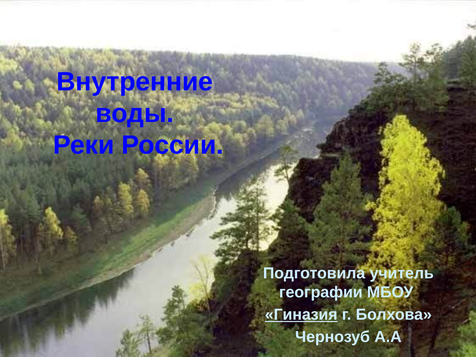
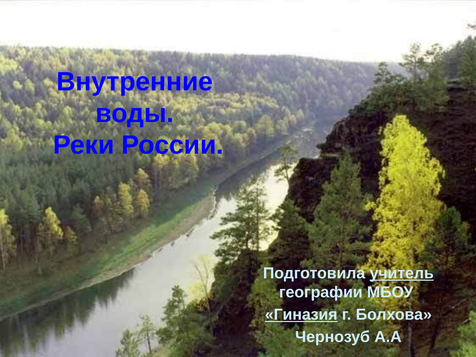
учитель underline: none -> present
